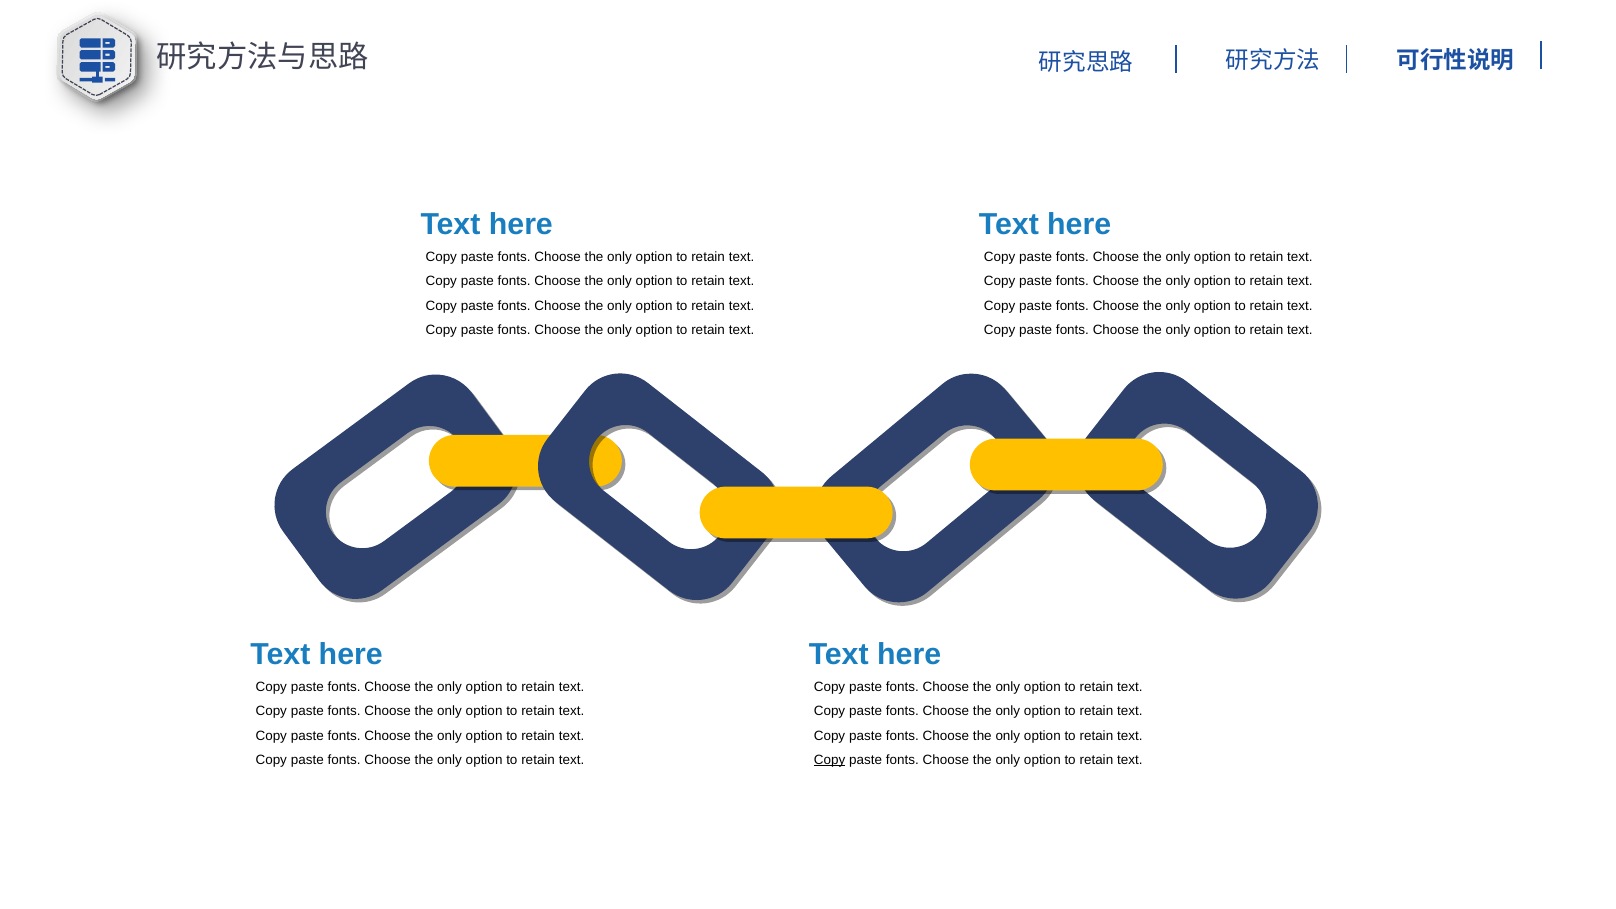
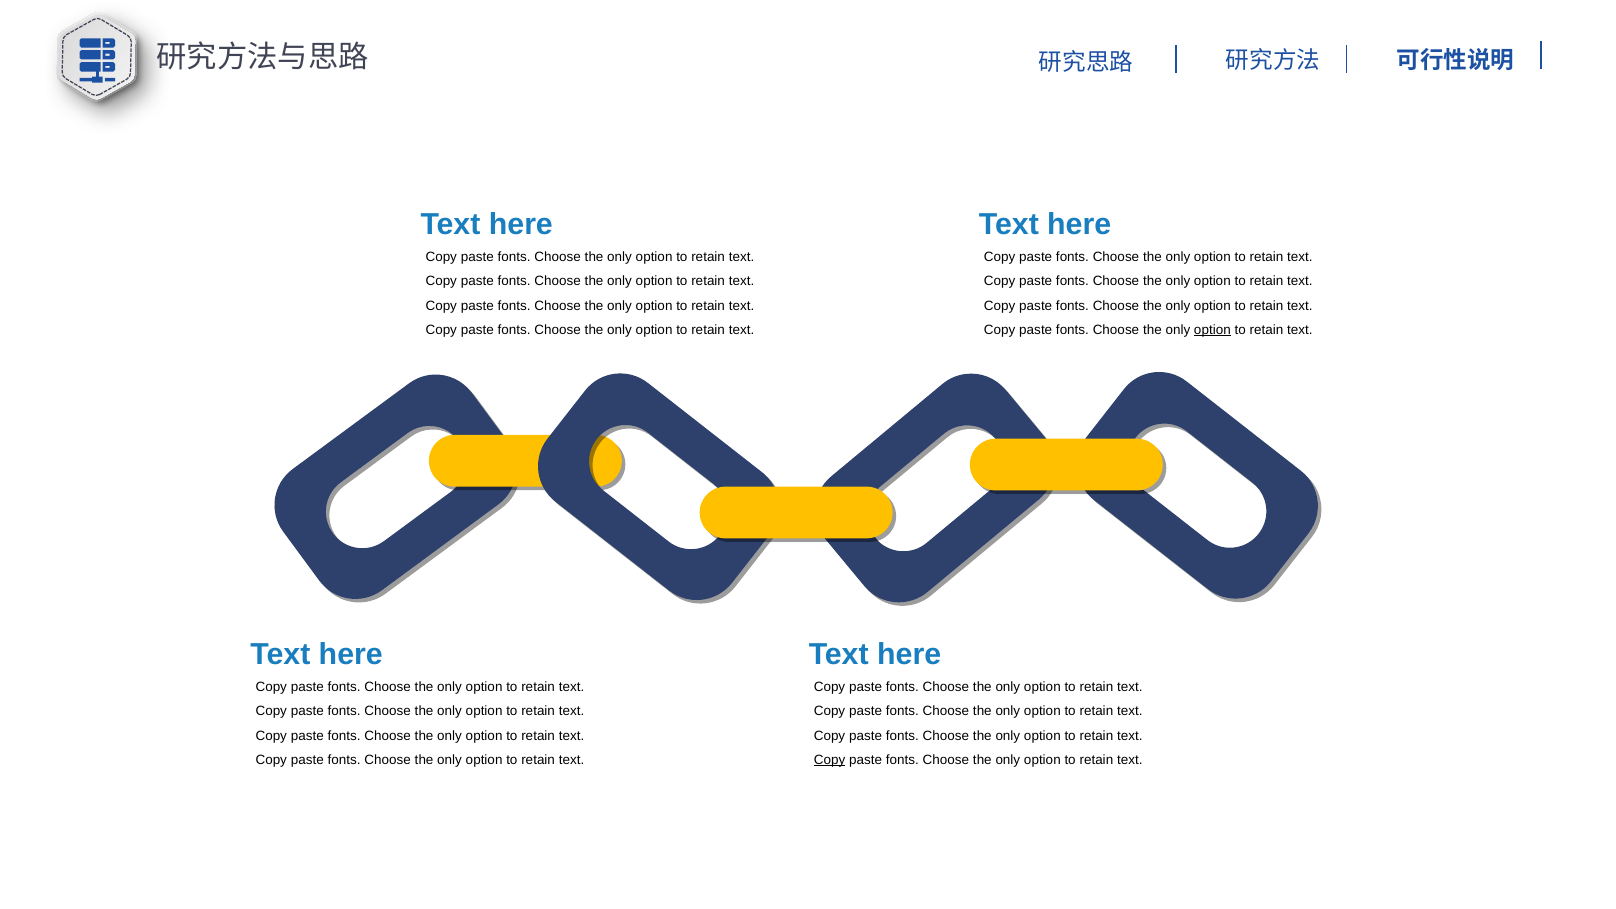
option at (1212, 330) underline: none -> present
